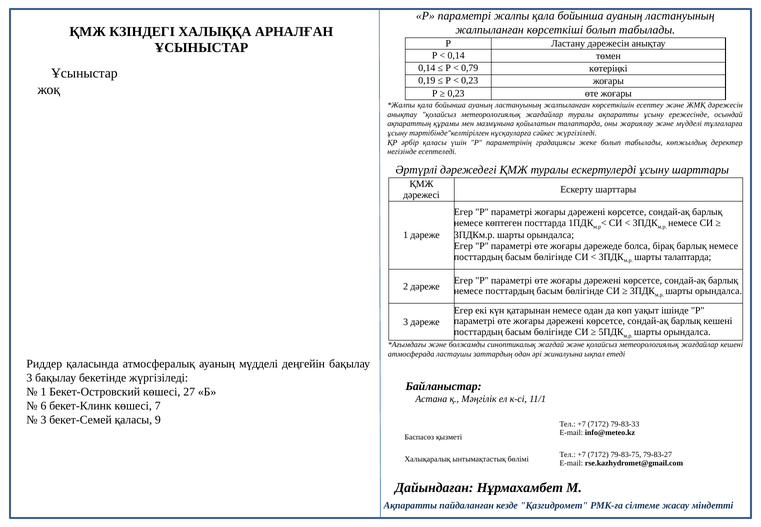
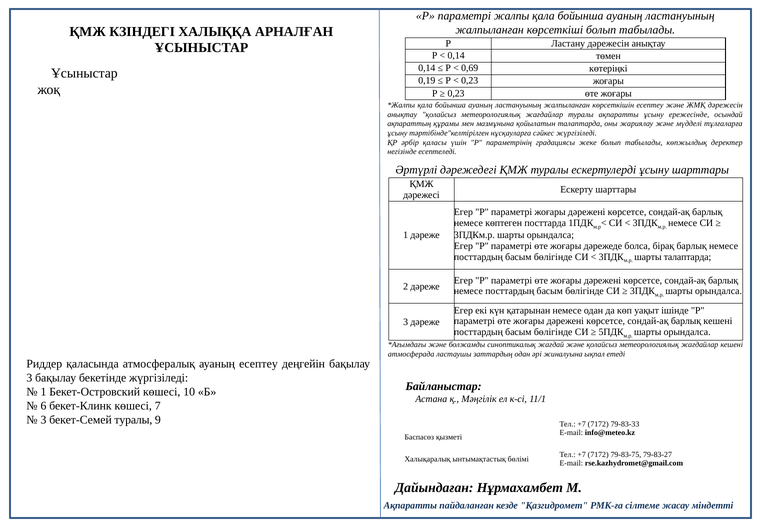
0,79: 0,79 -> 0,69
ауаның мүдделі: мүдделі -> есептеу
27: 27 -> 10
бекет-Семей қаласы: қаласы -> туралы
